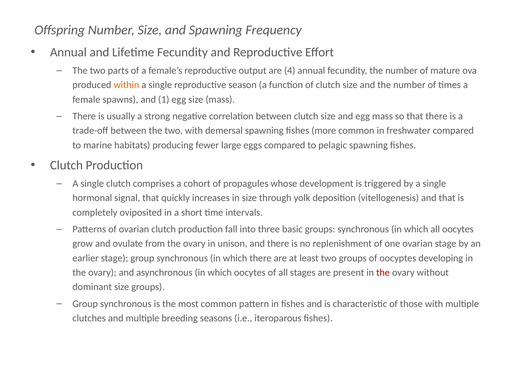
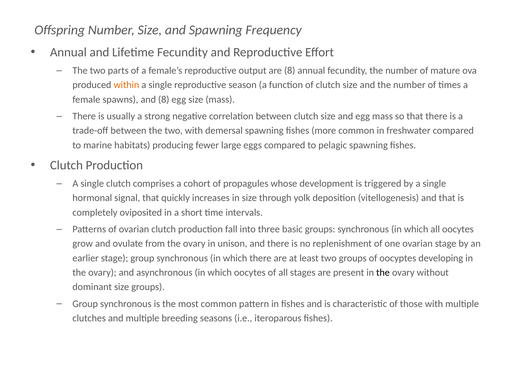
are 4: 4 -> 8
and 1: 1 -> 8
the at (383, 273) colour: red -> black
